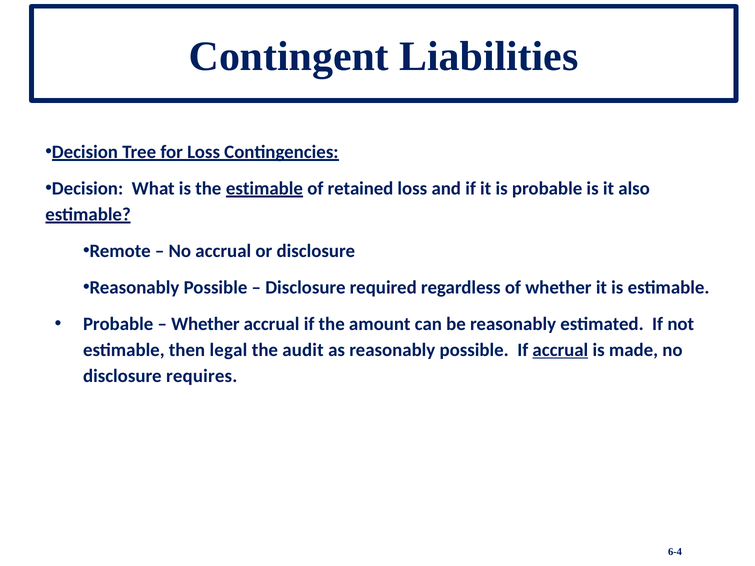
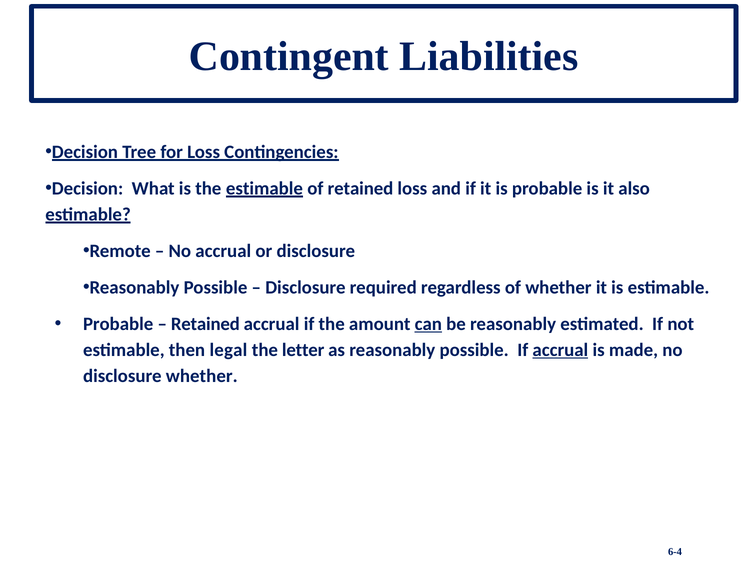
Whether at (205, 324): Whether -> Retained
can underline: none -> present
audit: audit -> letter
disclosure requires: requires -> whether
